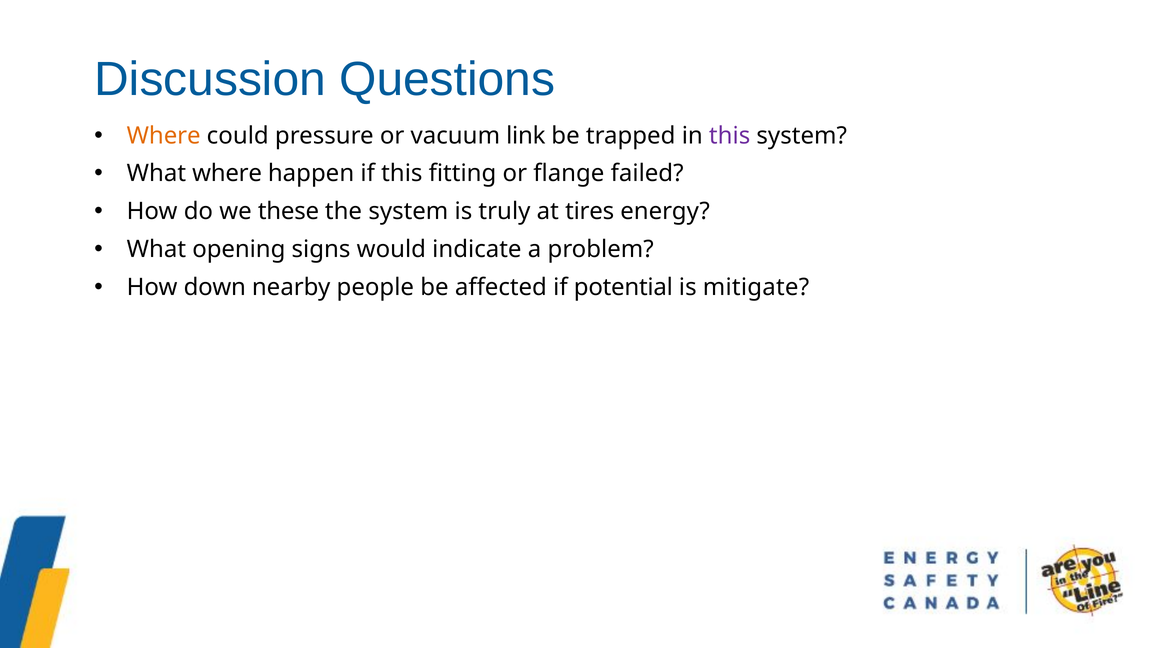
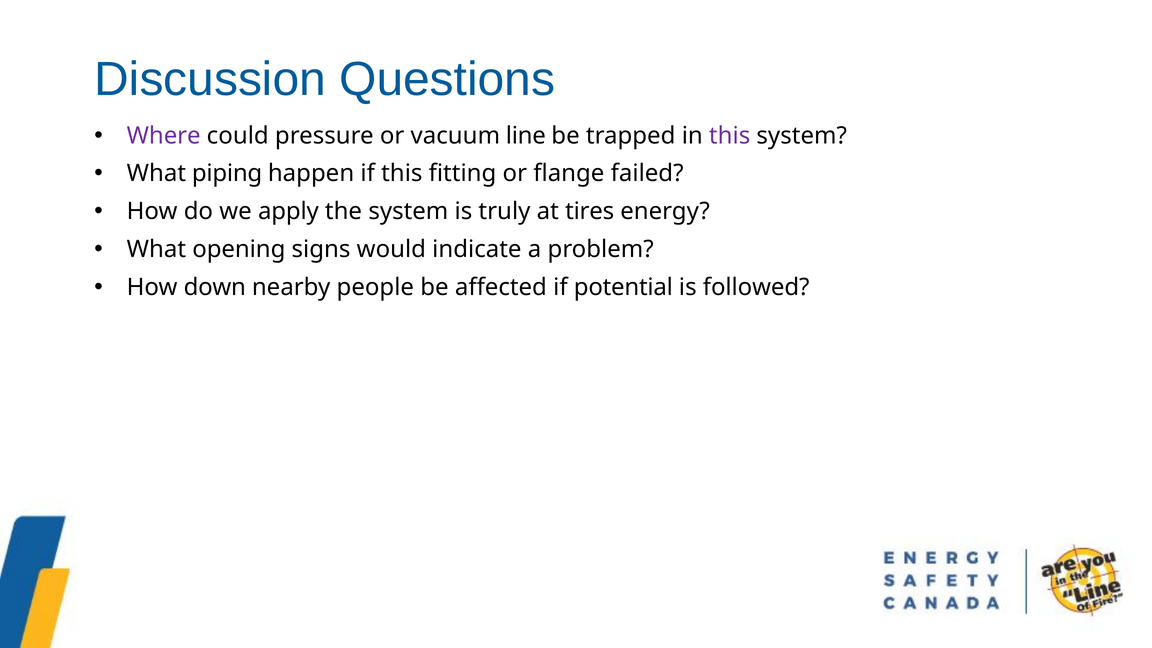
Where at (164, 136) colour: orange -> purple
link: link -> line
What where: where -> piping
these: these -> apply
mitigate: mitigate -> followed
